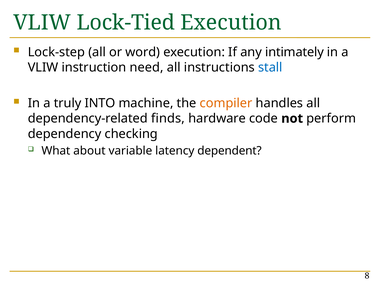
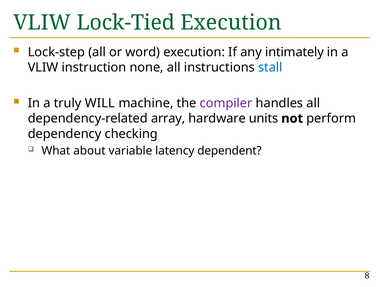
need: need -> none
INTO: INTO -> WILL
compiler colour: orange -> purple
finds: finds -> array
code: code -> units
